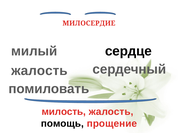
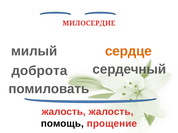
сердце colour: black -> orange
жалость at (39, 71): жалость -> доброта
милость at (64, 112): милость -> жалость
